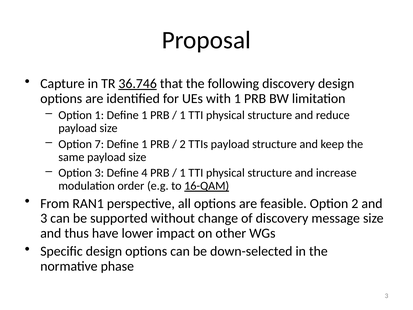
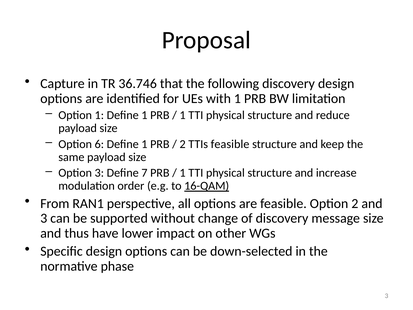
36.746 underline: present -> none
7: 7 -> 6
TTIs payload: payload -> feasible
4: 4 -> 7
